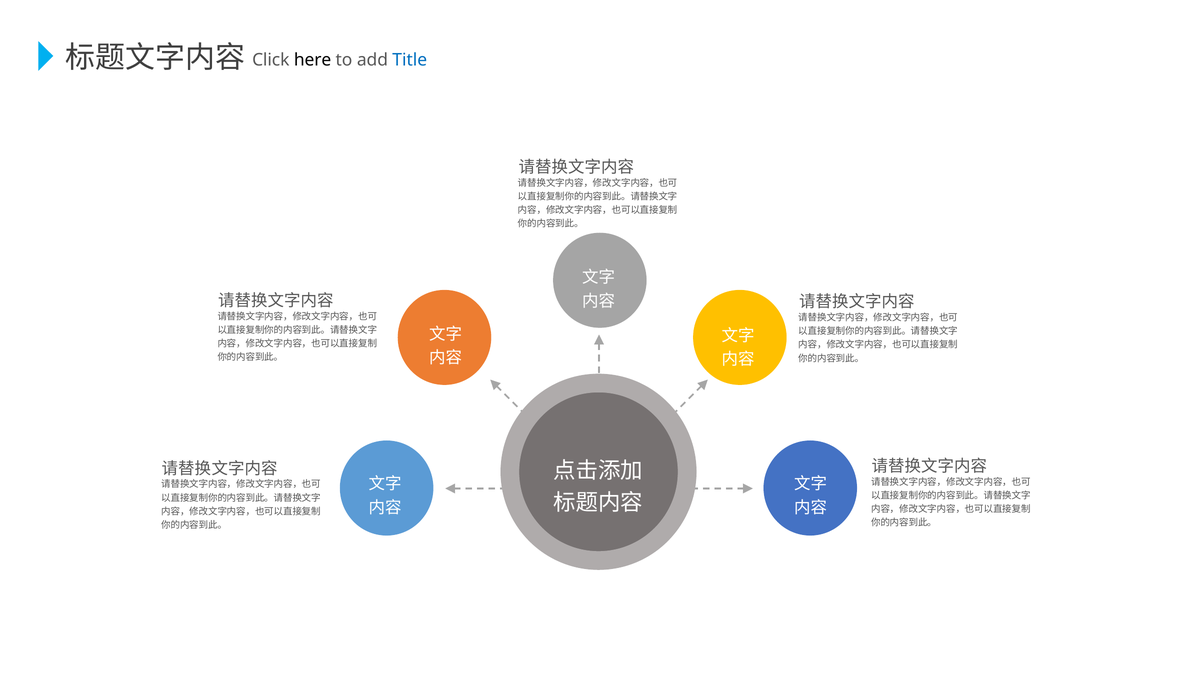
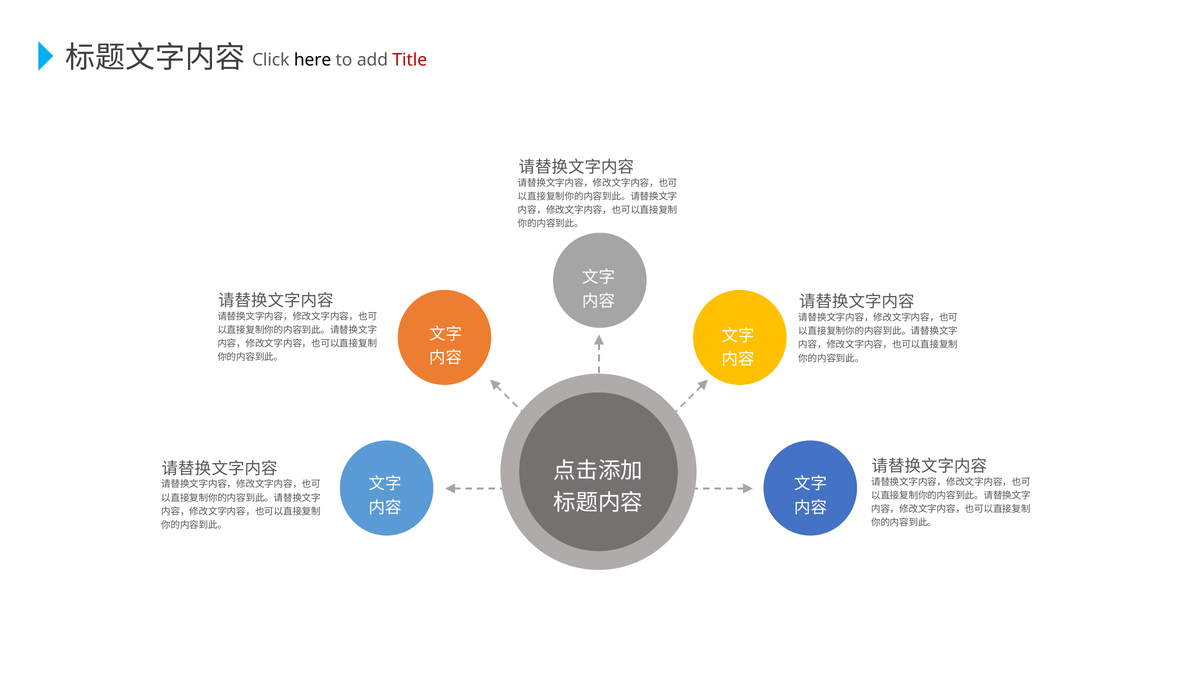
Title colour: blue -> red
